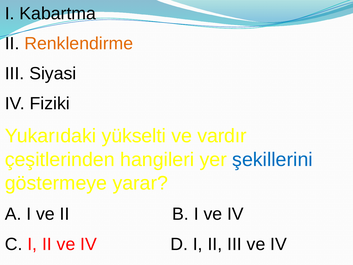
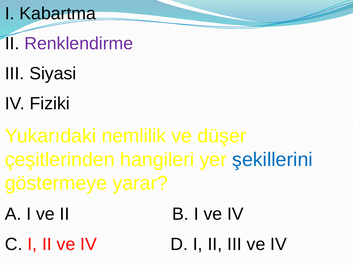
Renklendirme colour: orange -> purple
yükselti: yükselti -> nemlilik
vardır: vardır -> düşer
